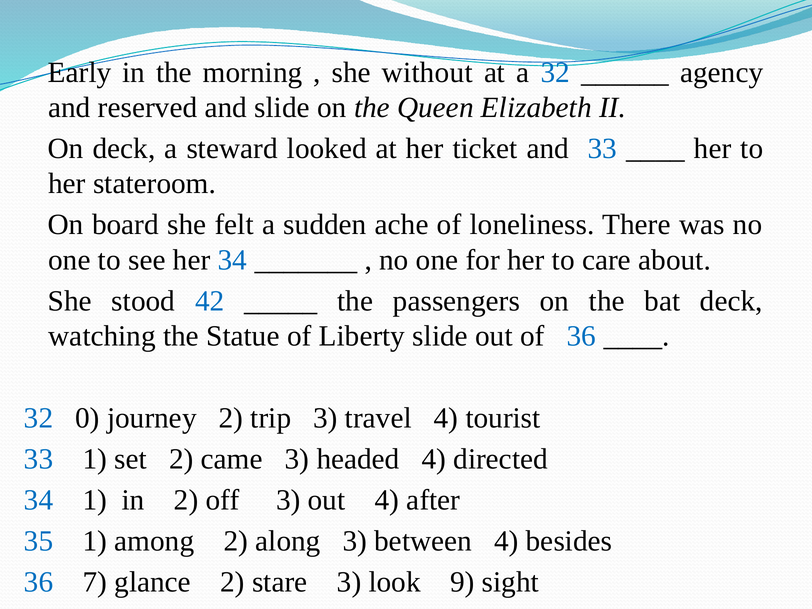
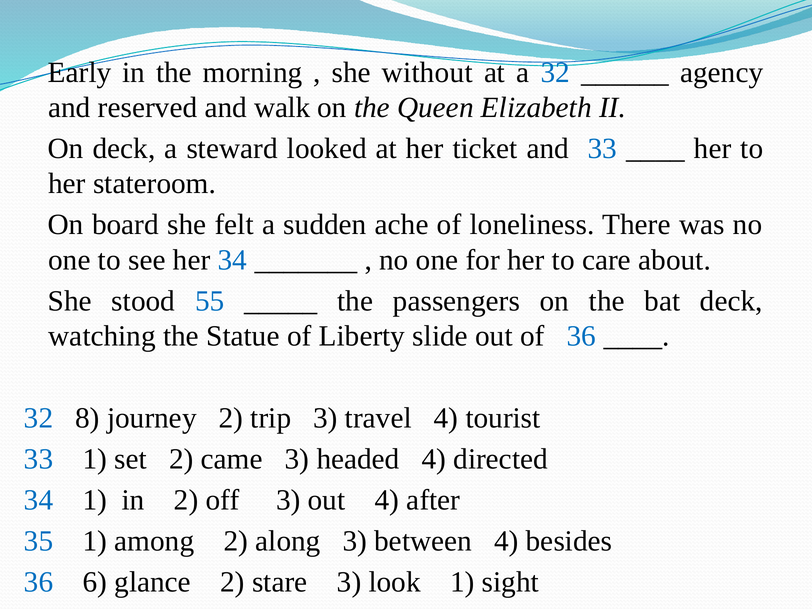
and slide: slide -> walk
42: 42 -> 55
0: 0 -> 8
7: 7 -> 6
look 9: 9 -> 1
